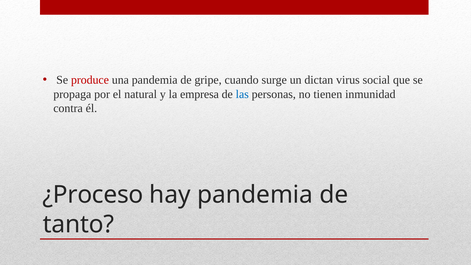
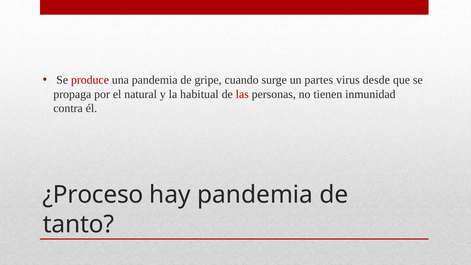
dictan: dictan -> partes
social: social -> desde
empresa: empresa -> habitual
las colour: blue -> red
